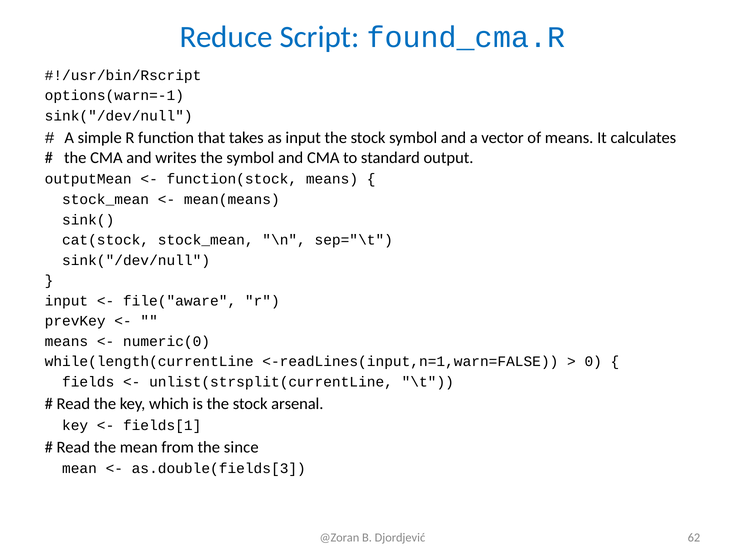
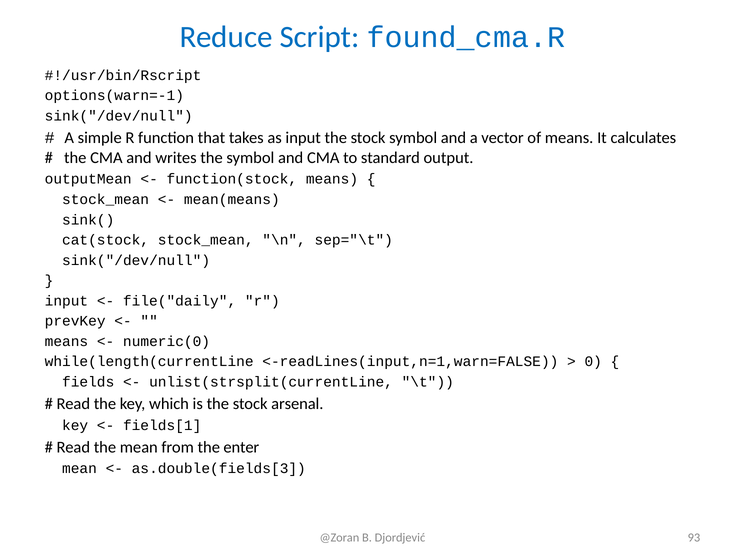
file("aware: file("aware -> file("daily
since: since -> enter
62: 62 -> 93
